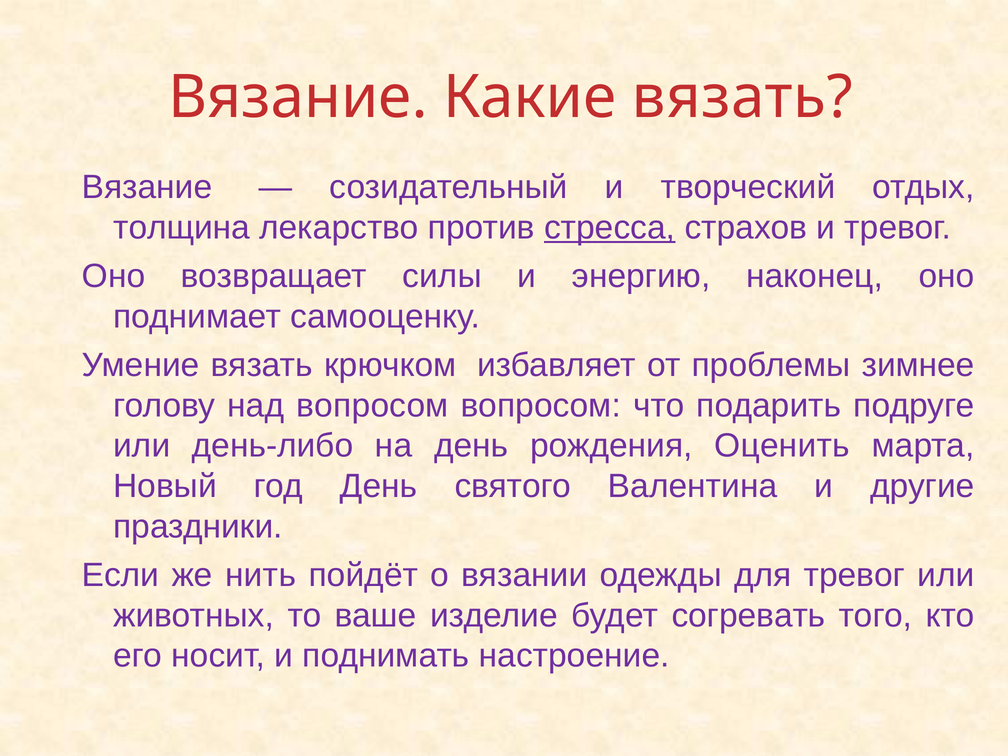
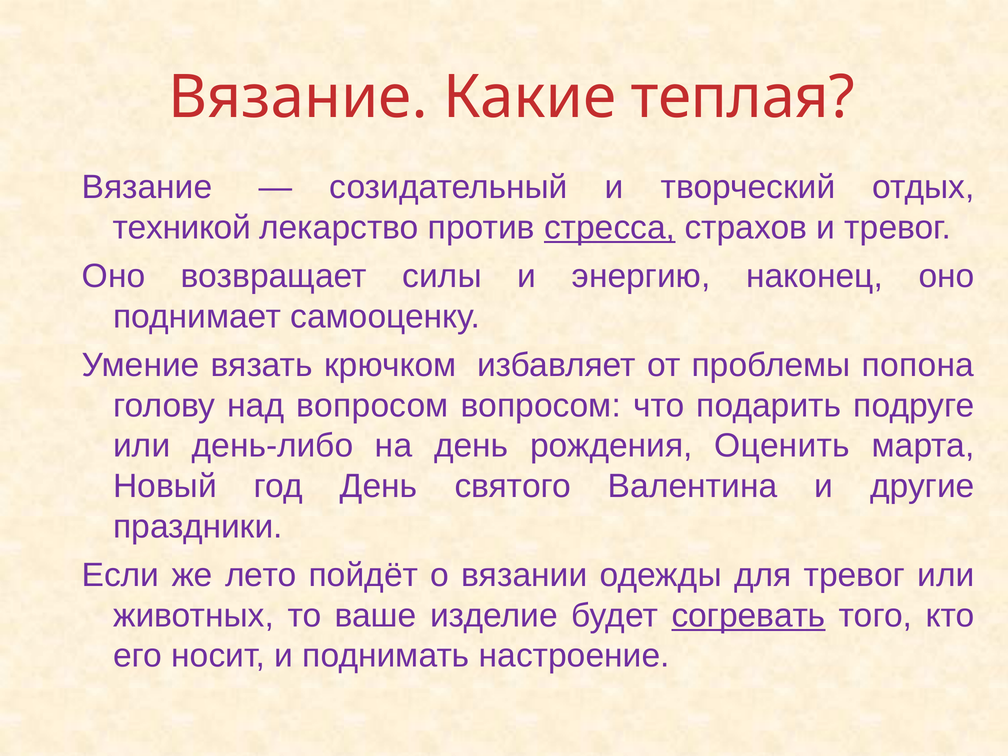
Какие вязать: вязать -> теплая
толщина: толщина -> техникой
зимнее: зимнее -> попона
нить: нить -> лето
согревать underline: none -> present
